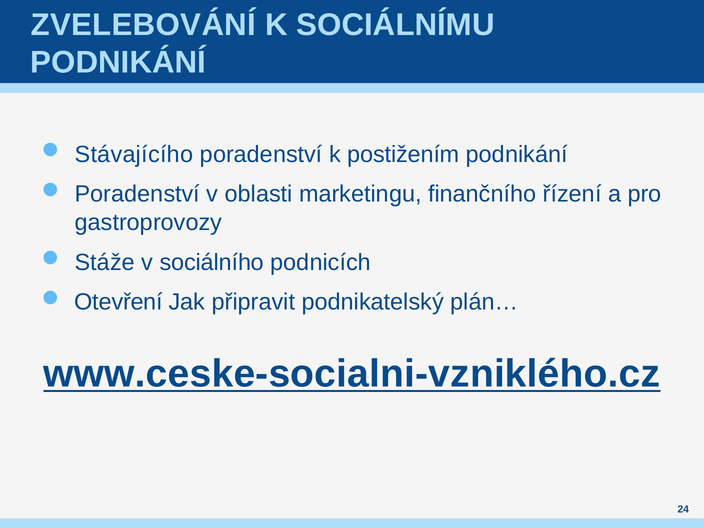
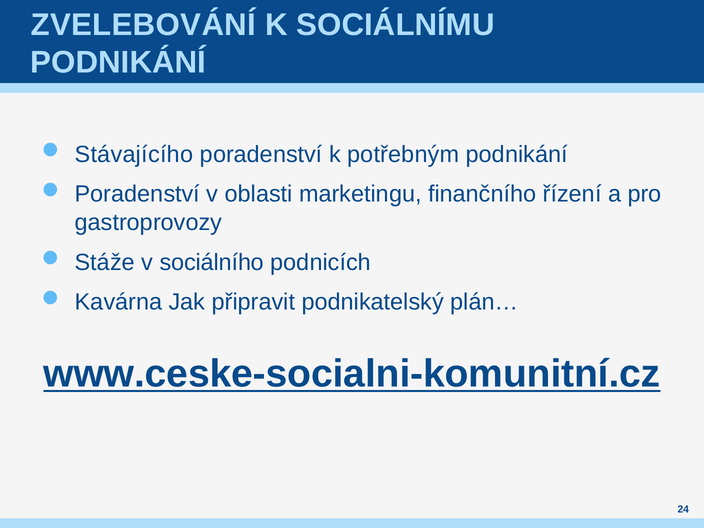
postižením: postižením -> potřebným
Otevření: Otevření -> Kavárna
www.ceske-socialni-vzniklého.cz: www.ceske-socialni-vzniklého.cz -> www.ceske-socialni-komunitní.cz
